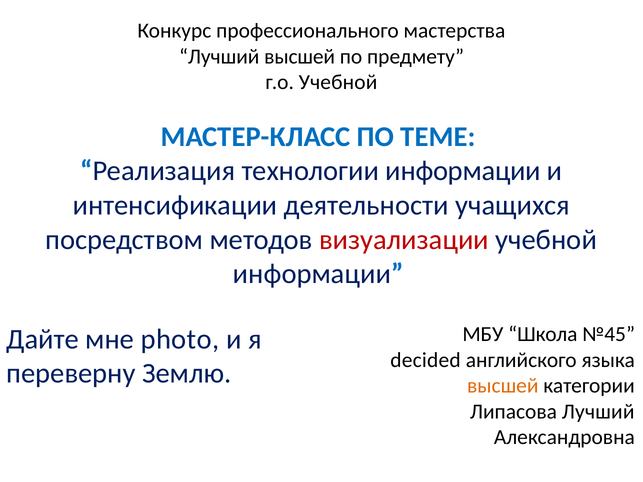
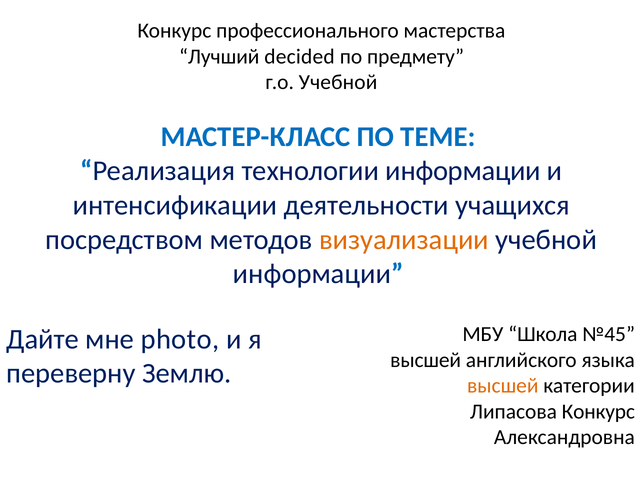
Лучший высшей: высшей -> decided
визуализации colour: red -> orange
decided at (425, 360): decided -> высшей
Липасова Лучший: Лучший -> Конкурс
